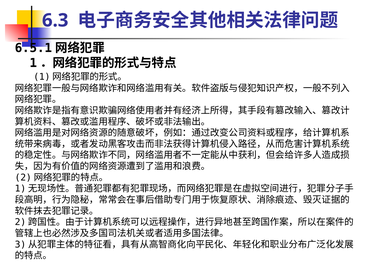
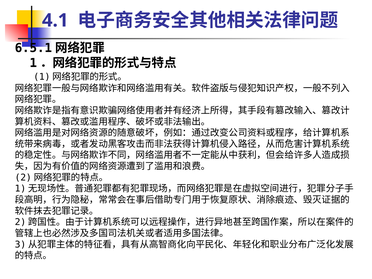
6.3: 6.3 -> 4.1
